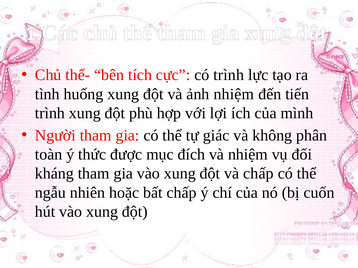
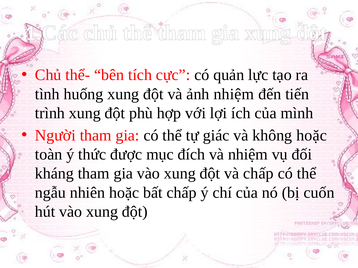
có trình: trình -> quản
không phân: phân -> hoặc
